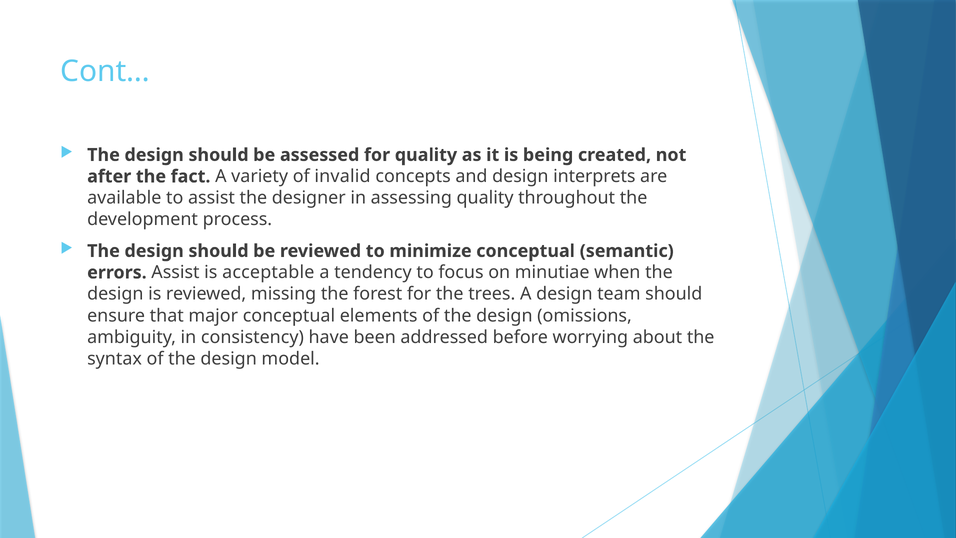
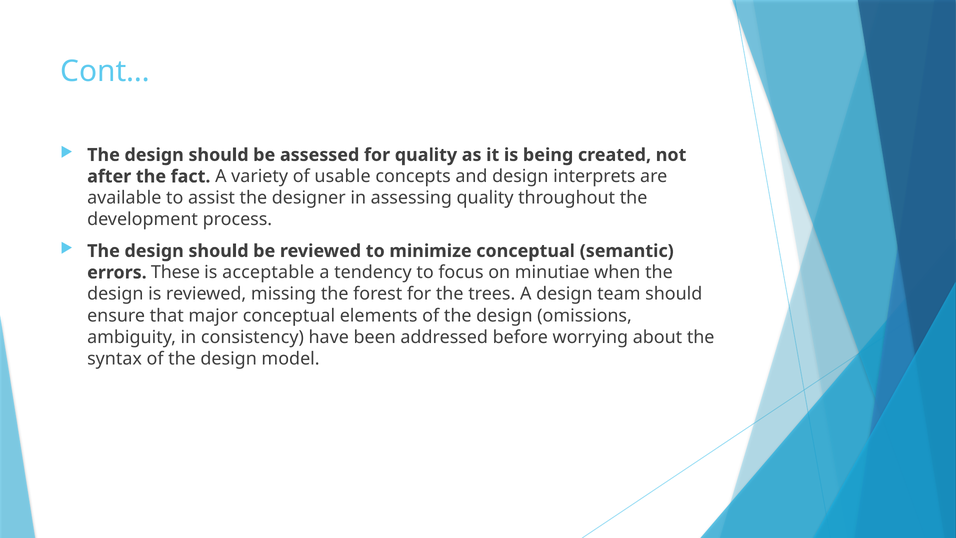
invalid: invalid -> usable
errors Assist: Assist -> These
